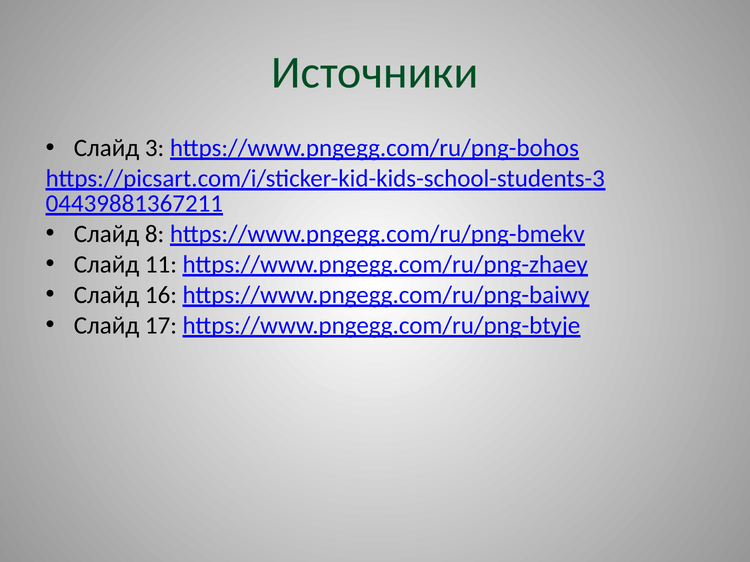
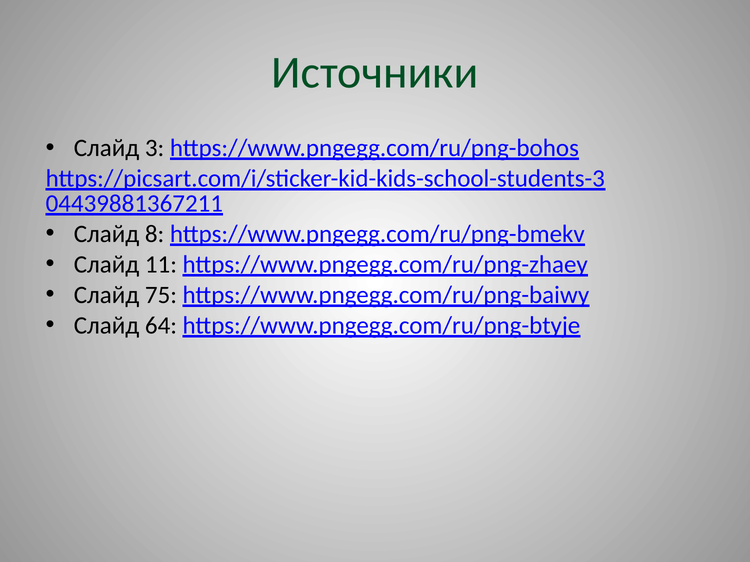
16: 16 -> 75
17: 17 -> 64
